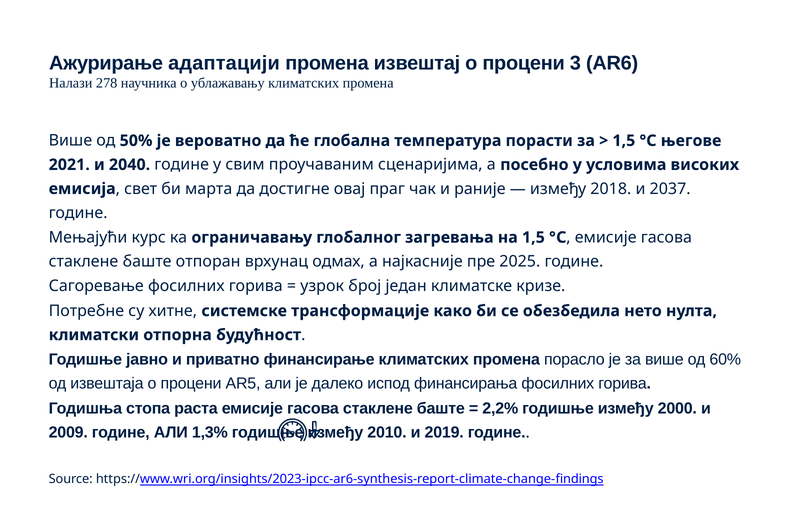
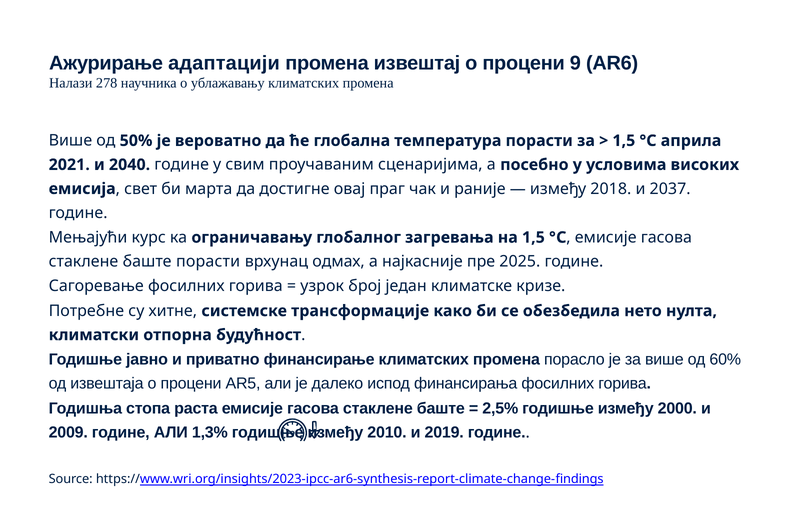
3: 3 -> 9
његове: његове -> априла
баште отпоран: отпоран -> порасти
2,2%: 2,2% -> 2,5%
